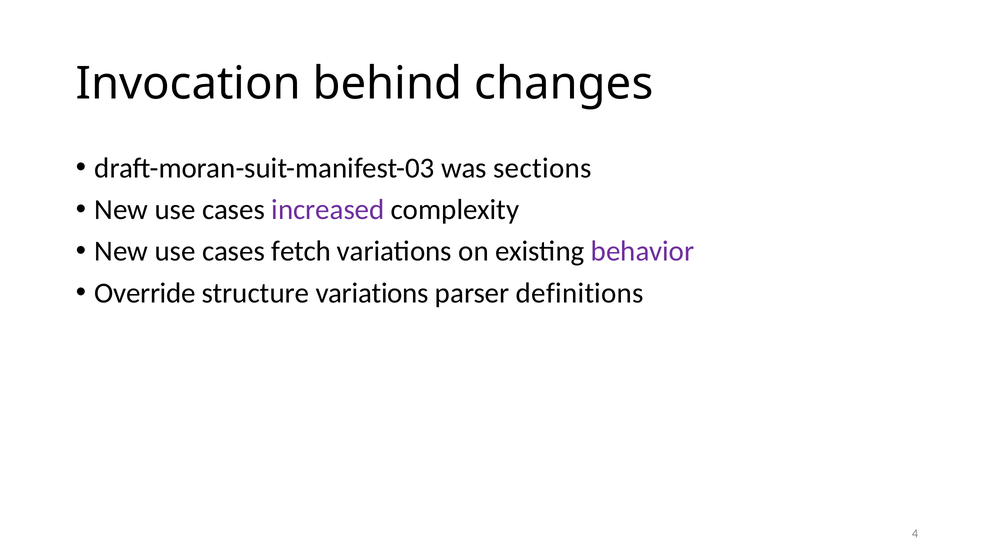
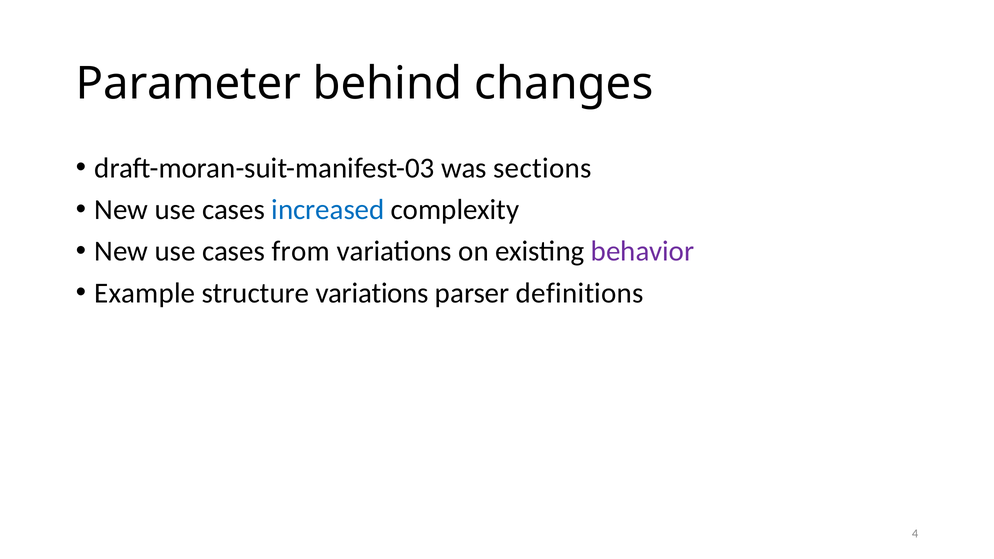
Invocation: Invocation -> Parameter
increased colour: purple -> blue
fetch: fetch -> from
Override: Override -> Example
